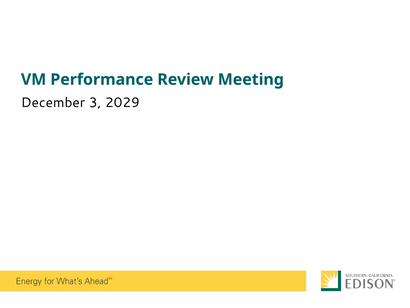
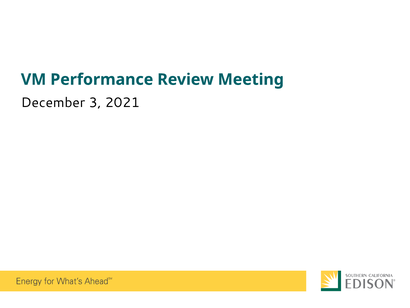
2029: 2029 -> 2021
